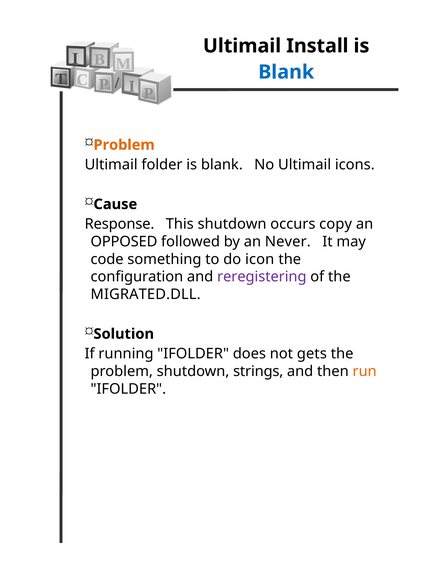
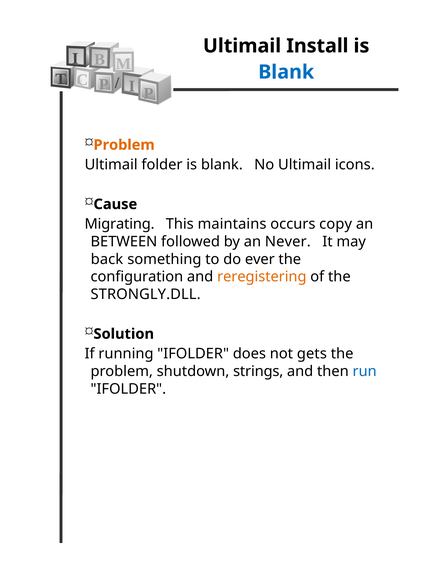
Response: Response -> Migrating
This shutdown: shutdown -> maintains
OPPOSED: OPPOSED -> BETWEEN
code: code -> back
icon: icon -> ever
reregistering colour: purple -> orange
MIGRATED.DLL: MIGRATED.DLL -> STRONGLY.DLL
run colour: orange -> blue
